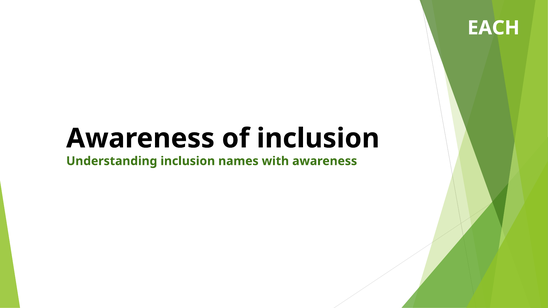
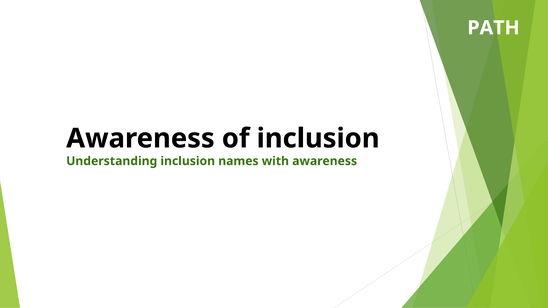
EACH: EACH -> PATH
